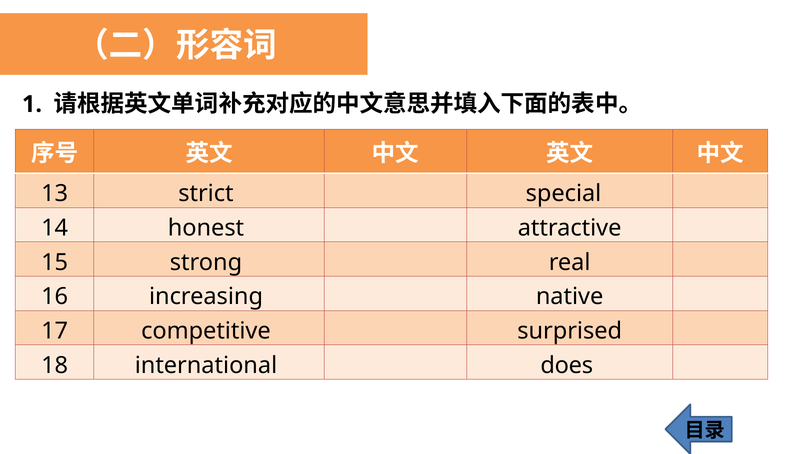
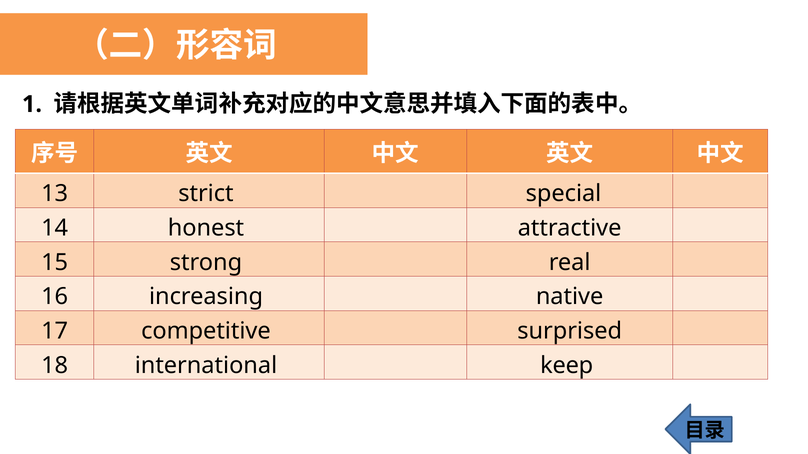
does: does -> keep
